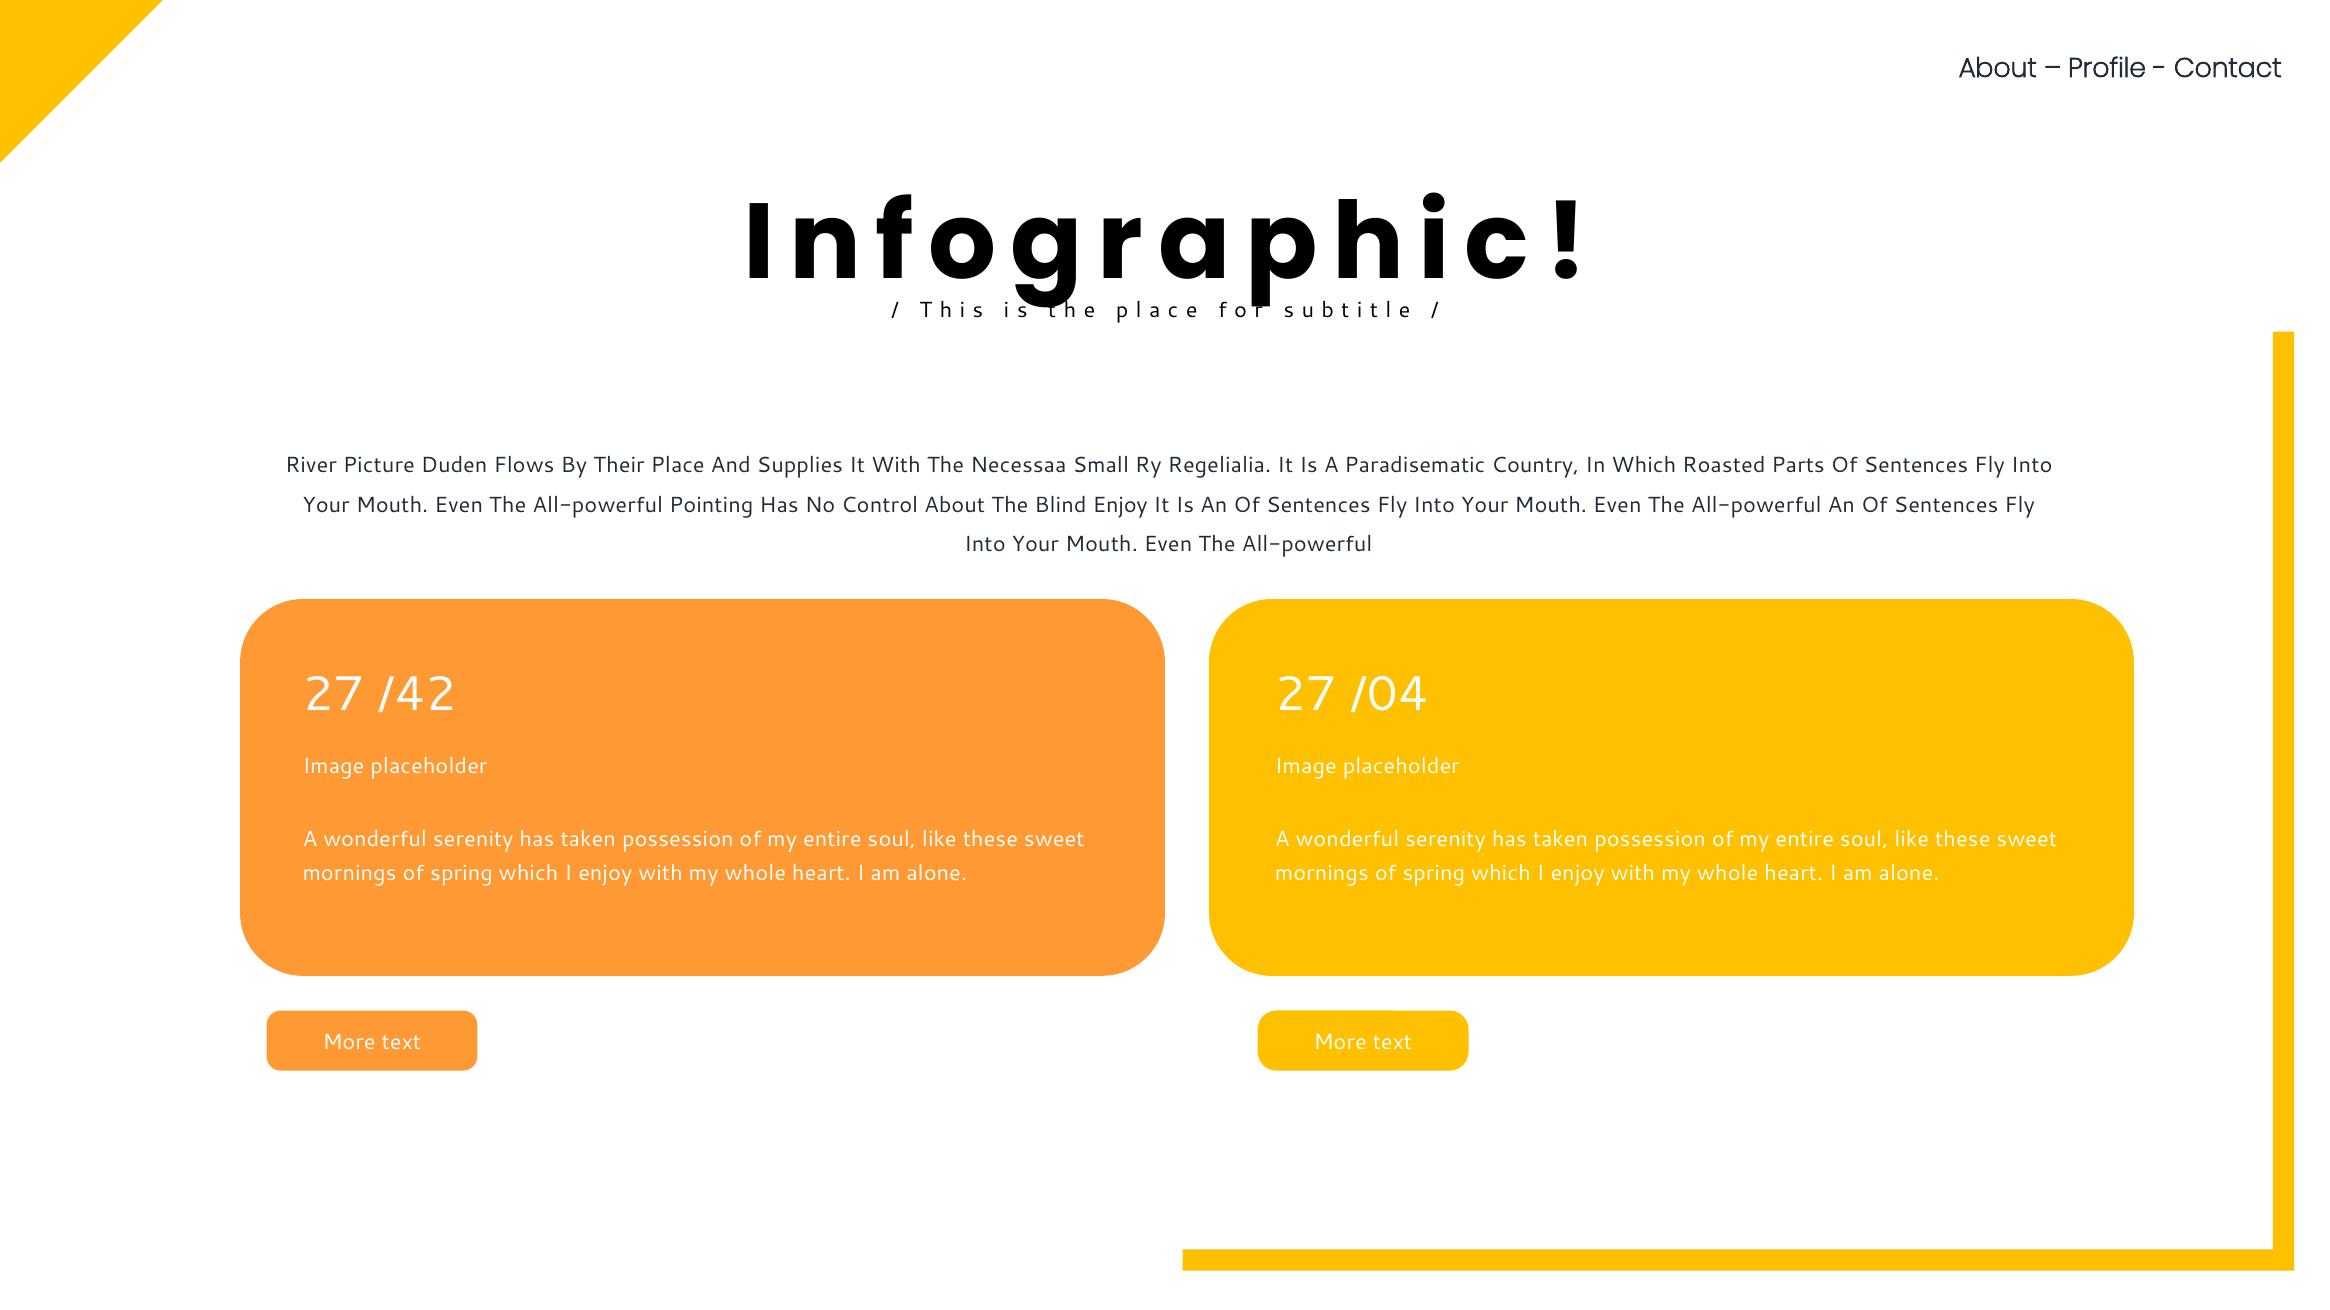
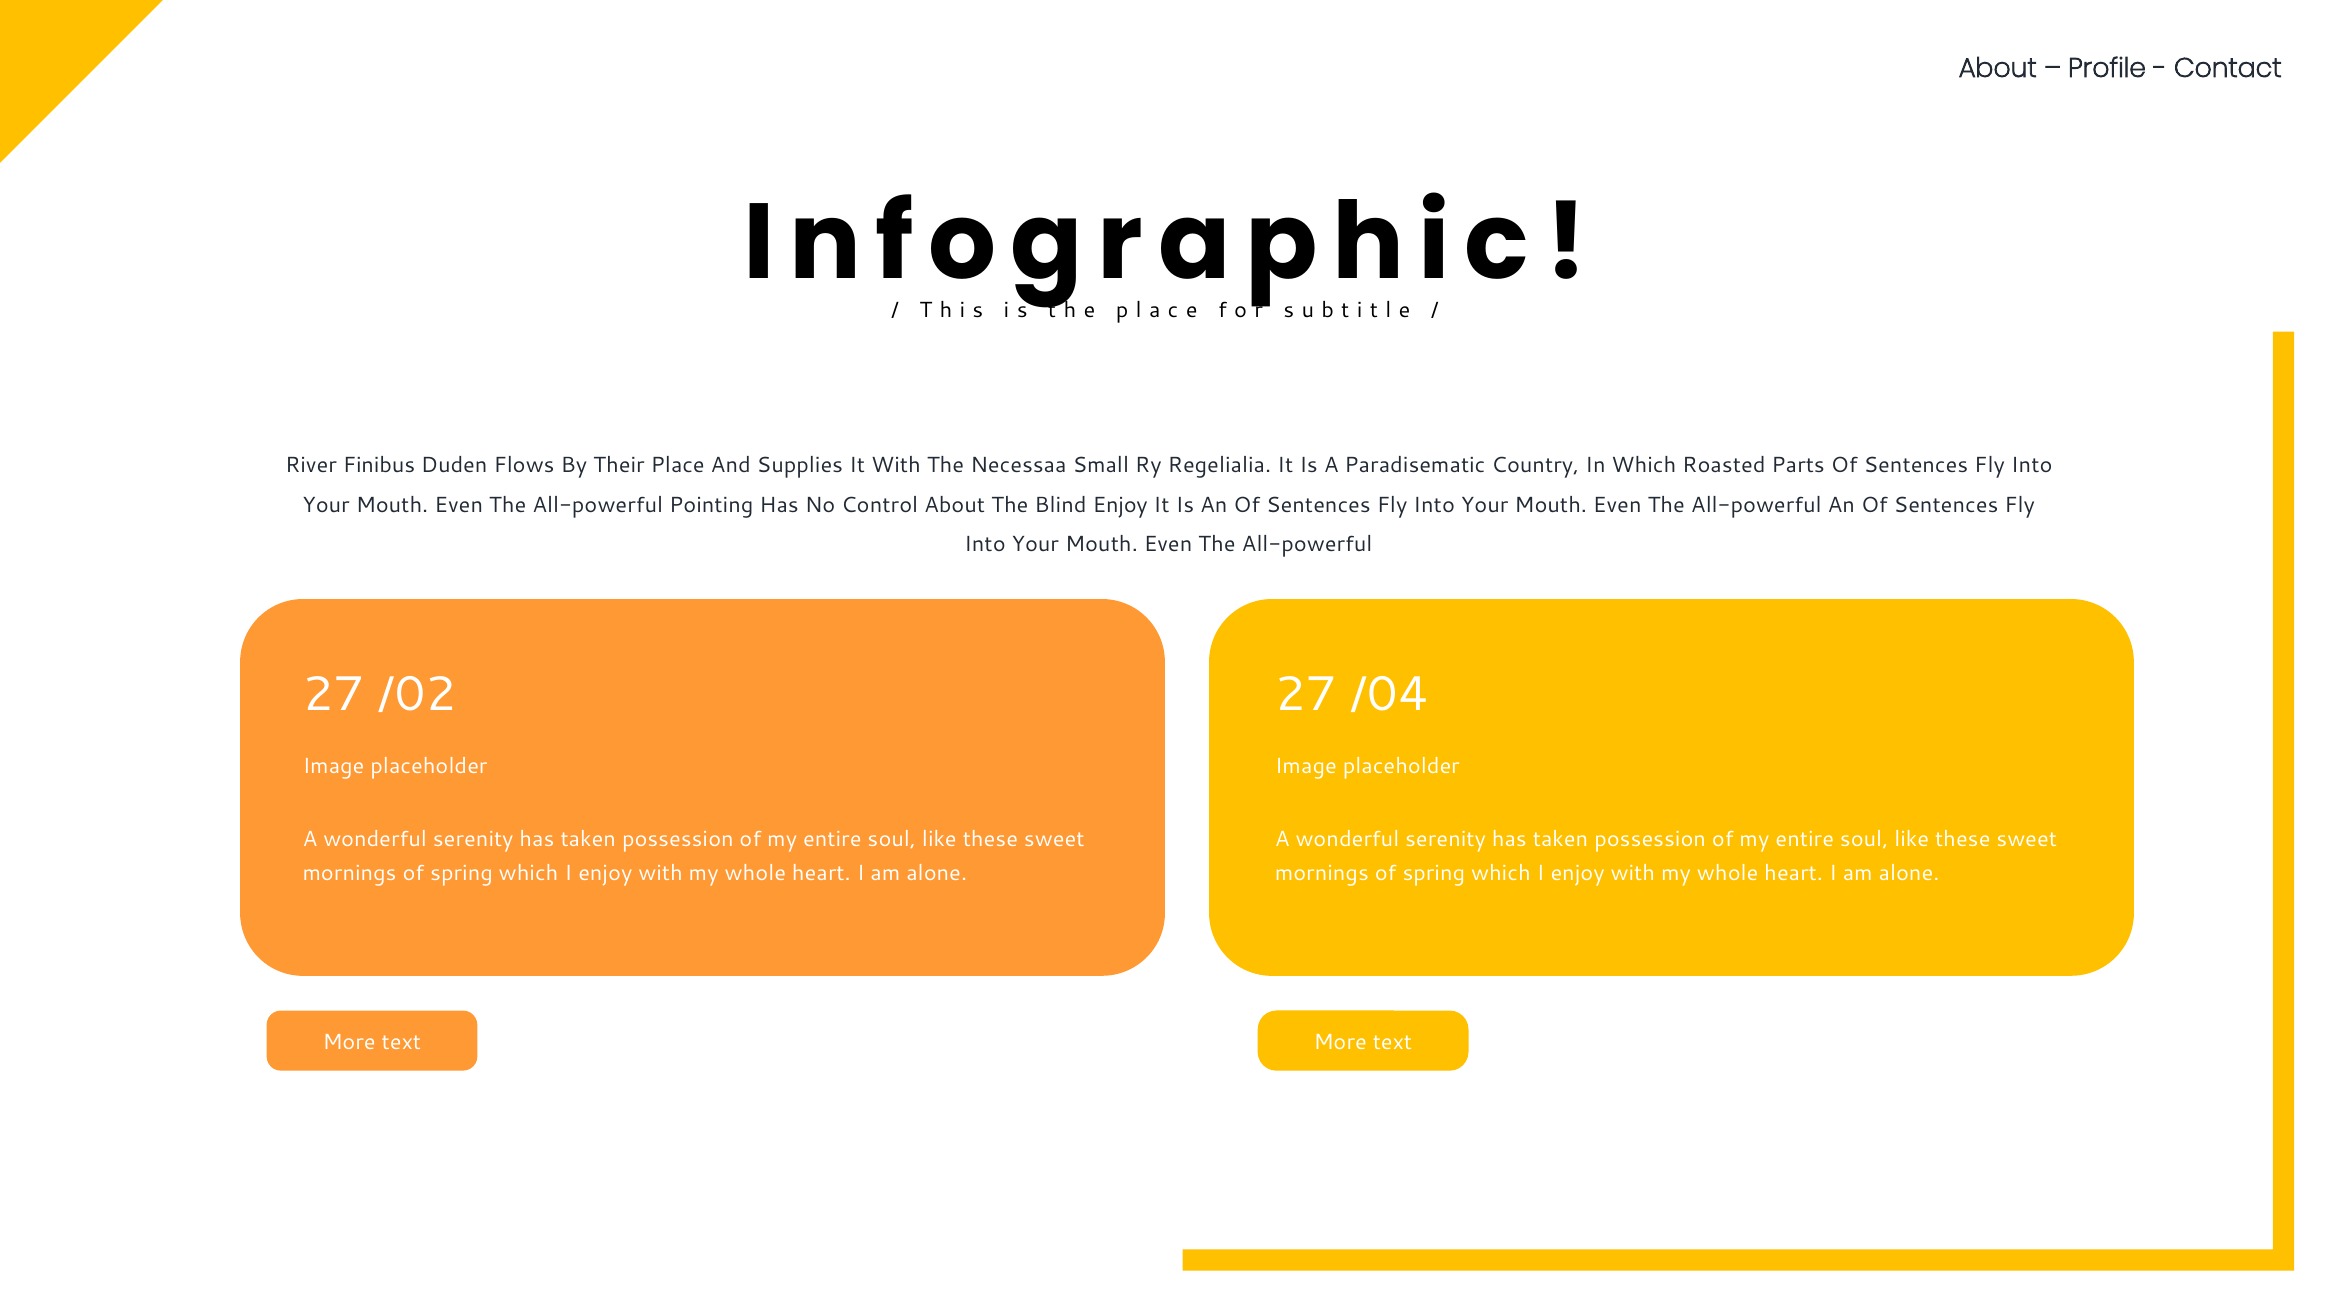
Picture: Picture -> Finibus
/42: /42 -> /02
